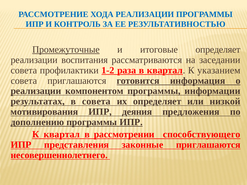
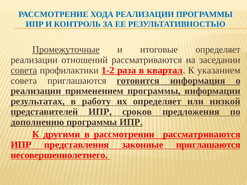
воспитания: воспитания -> отношений
совета at (24, 70) underline: none -> present
компонентом: компонентом -> применением
в совета: совета -> работу
мотивирования: мотивирования -> представителей
деяния: деяния -> сроков
К квартал: квартал -> другими
рассмотрении способствующего: способствующего -> рассматриваются
